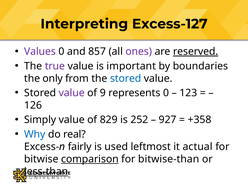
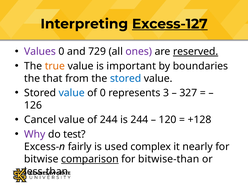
Excess-127 underline: none -> present
857: 857 -> 729
true colour: purple -> orange
only: only -> that
value at (72, 93) colour: purple -> blue
of 9: 9 -> 0
represents 0: 0 -> 3
123: 123 -> 327
Simply: Simply -> Cancel
of 829: 829 -> 244
is 252: 252 -> 244
927: 927 -> 120
+358: +358 -> +128
Why colour: blue -> purple
real: real -> test
leftmost: leftmost -> complex
actual: actual -> nearly
less-than underline: present -> none
